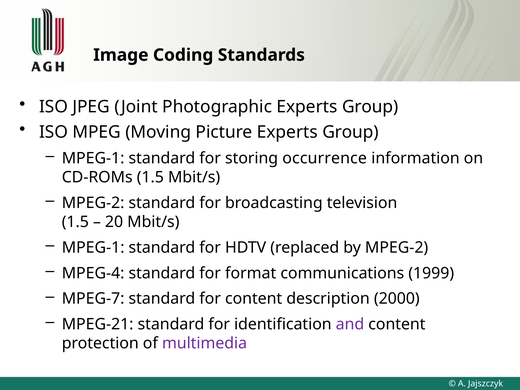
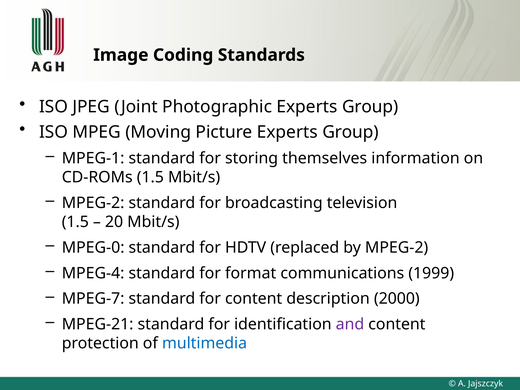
occurrence: occurrence -> themselves
MPEG-1 at (93, 248): MPEG-1 -> MPEG-0
multimedia colour: purple -> blue
